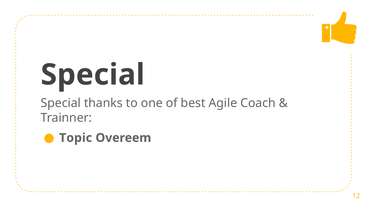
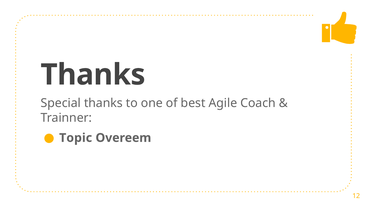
Special at (93, 75): Special -> Thanks
